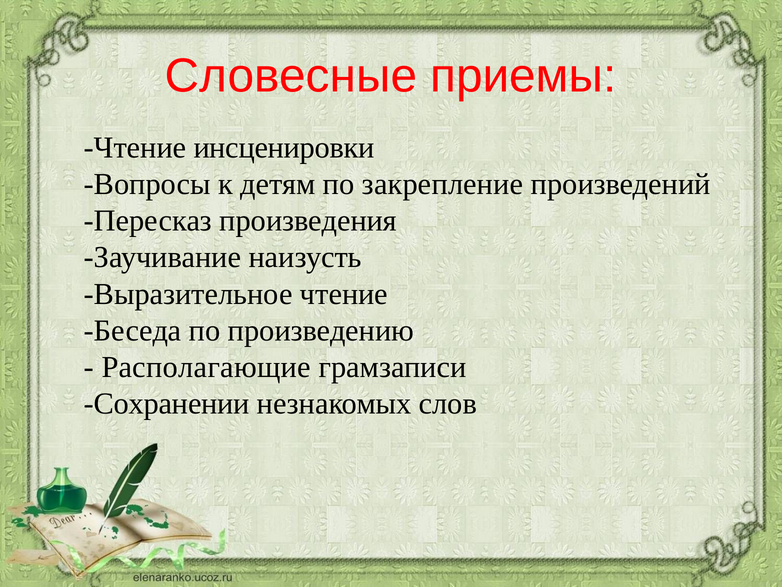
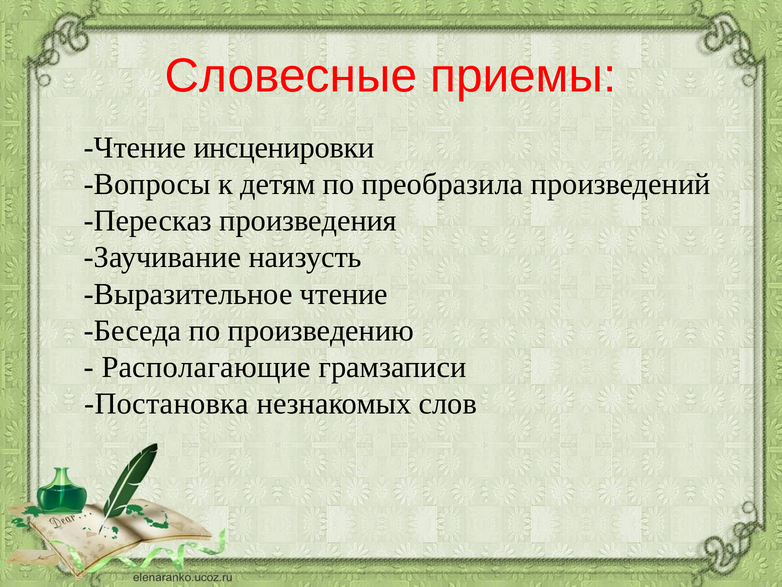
закрепление: закрепление -> преобразила
Сохранении: Сохранении -> Постановка
